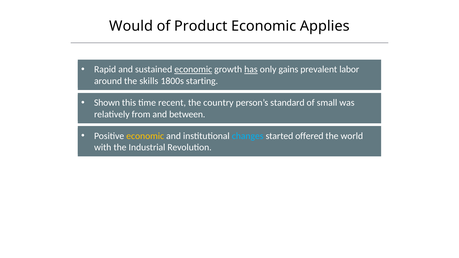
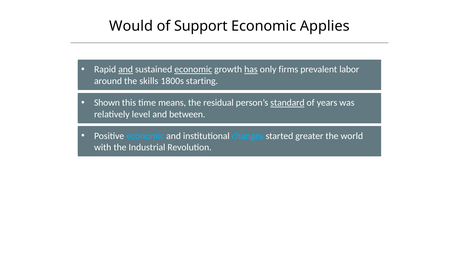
Product: Product -> Support
and at (126, 70) underline: none -> present
gains: gains -> firms
recent: recent -> means
country: country -> residual
standard underline: none -> present
small: small -> years
from: from -> level
economic at (145, 136) colour: yellow -> light blue
offered: offered -> greater
